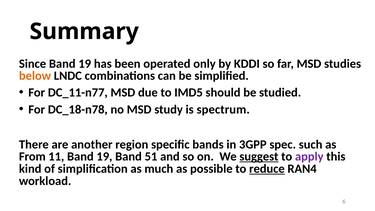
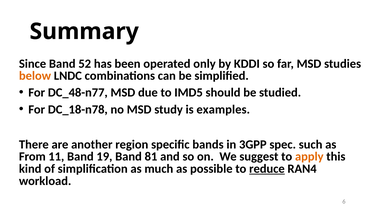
Since Band 19: 19 -> 52
DC_11-n77: DC_11-n77 -> DC_48-n77
spectrum: spectrum -> examples
51: 51 -> 81
suggest underline: present -> none
apply colour: purple -> orange
